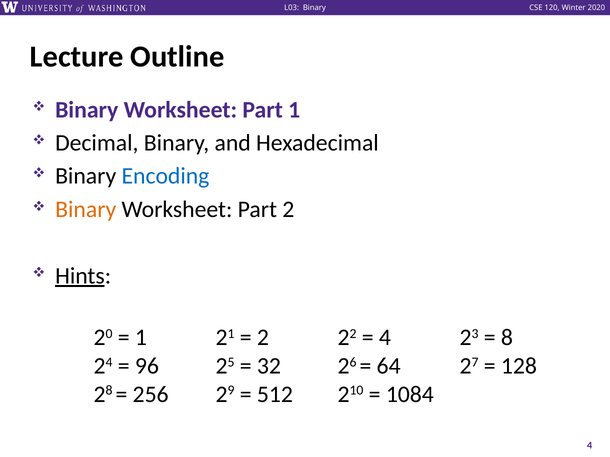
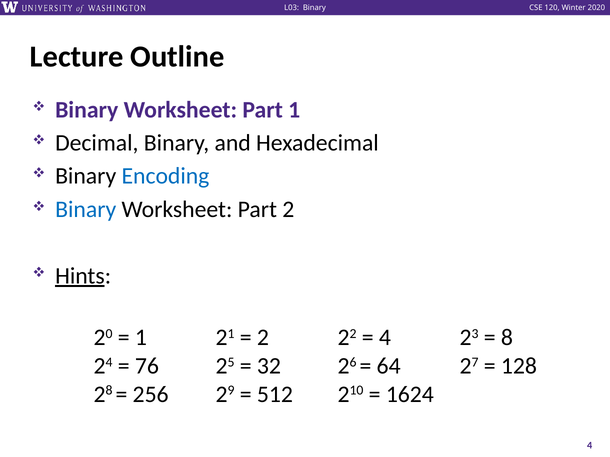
Binary at (86, 210) colour: orange -> blue
96: 96 -> 76
1084: 1084 -> 1624
